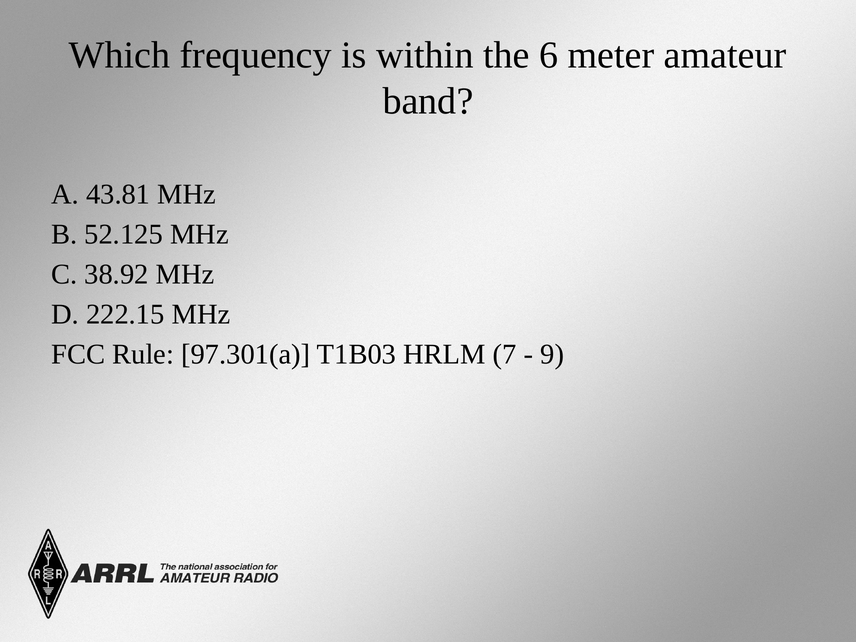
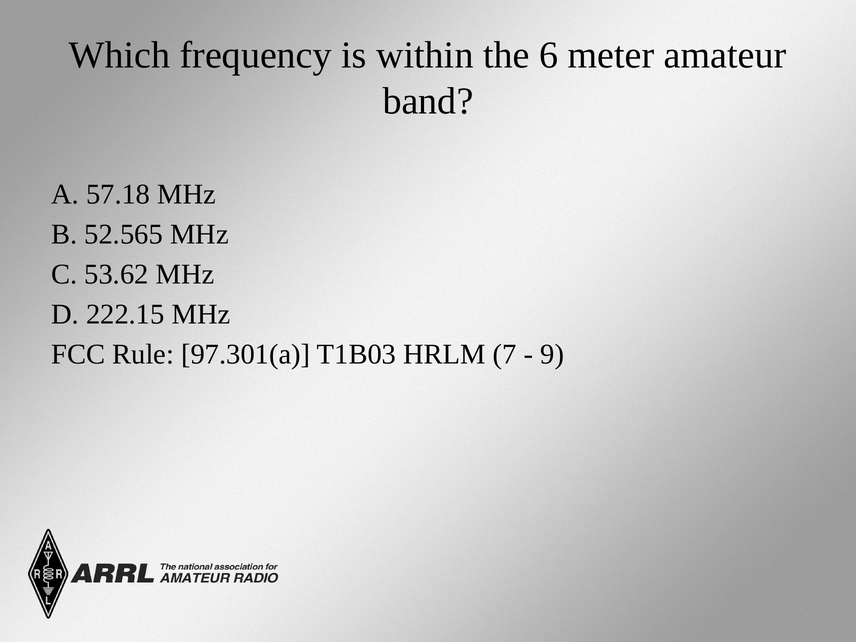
43.81: 43.81 -> 57.18
52.125: 52.125 -> 52.565
38.92: 38.92 -> 53.62
